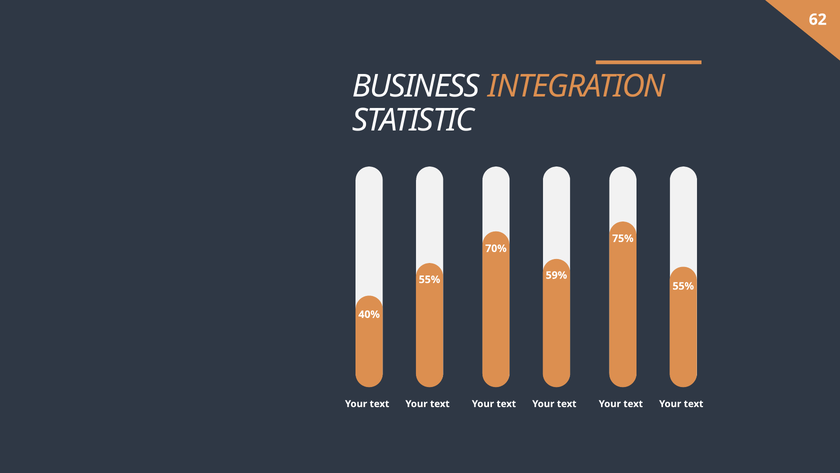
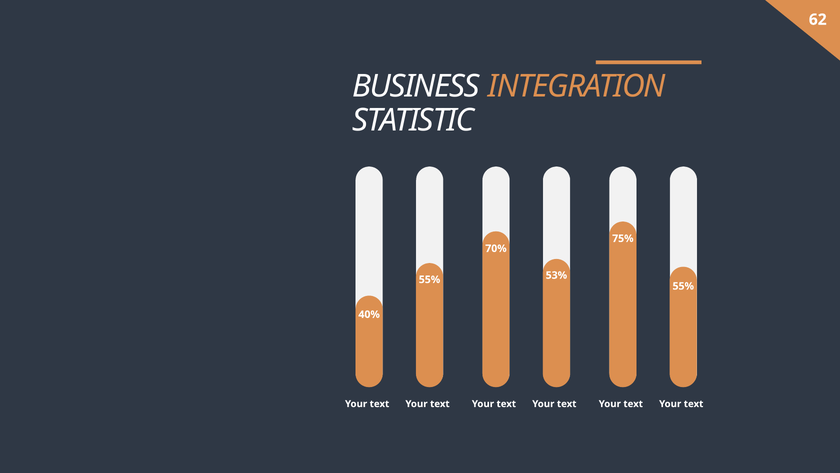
59%: 59% -> 53%
